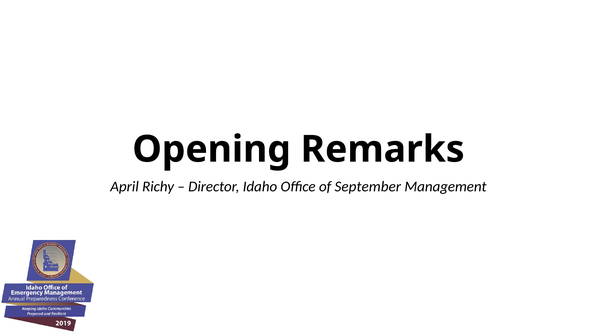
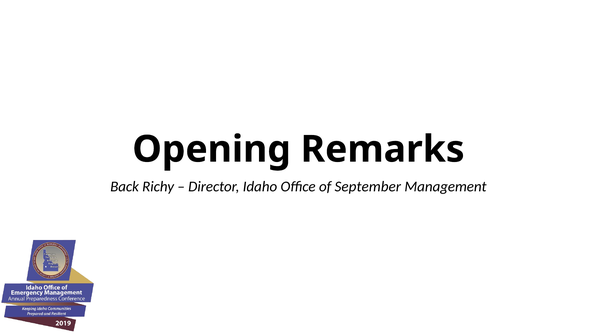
April: April -> Back
